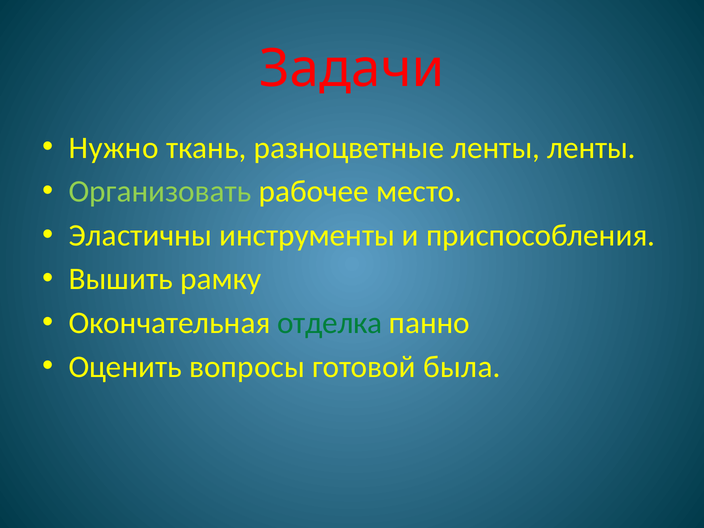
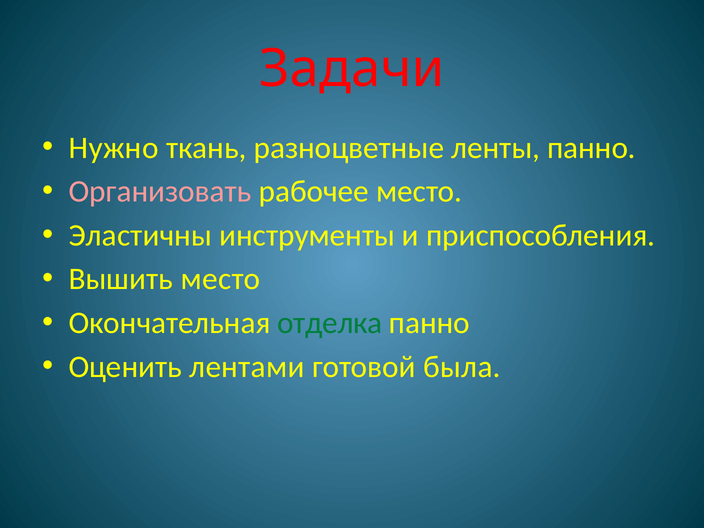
ленты ленты: ленты -> панно
Организовать colour: light green -> pink
Вышить рамку: рамку -> место
вопросы: вопросы -> лентами
